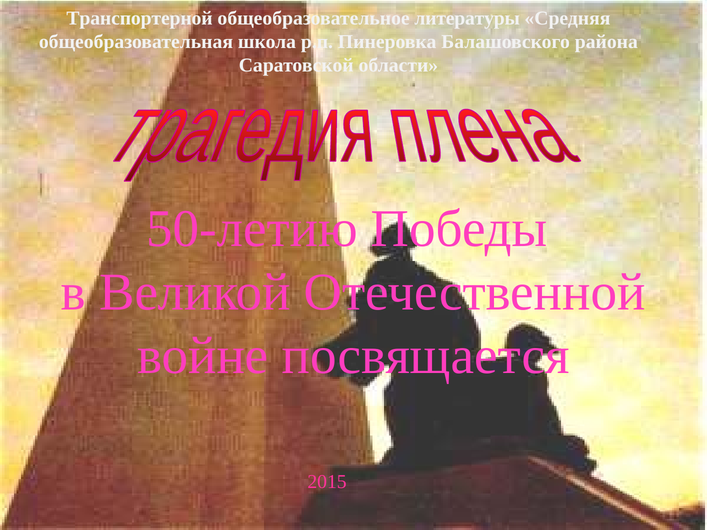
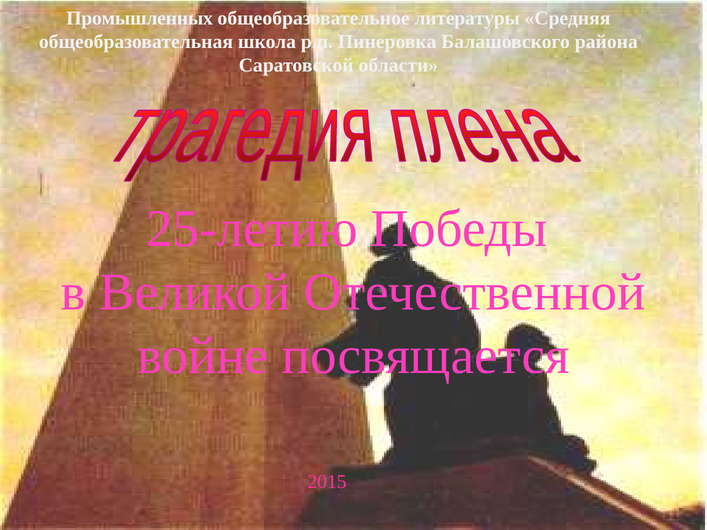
Транспортерной: Транспортерной -> Промышленных
50-летию: 50-летию -> 25-летию
